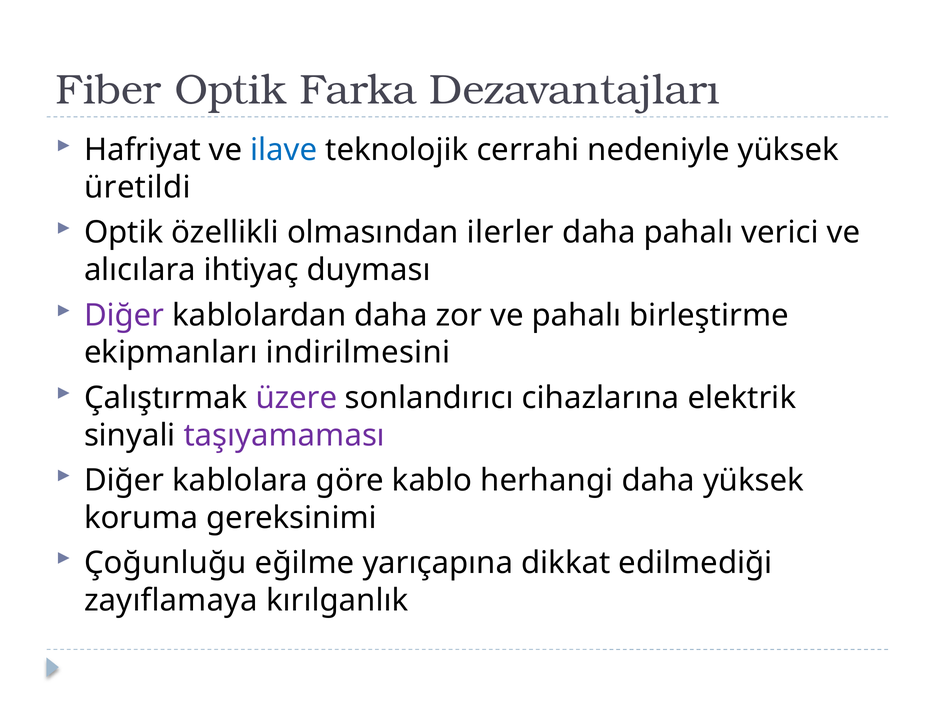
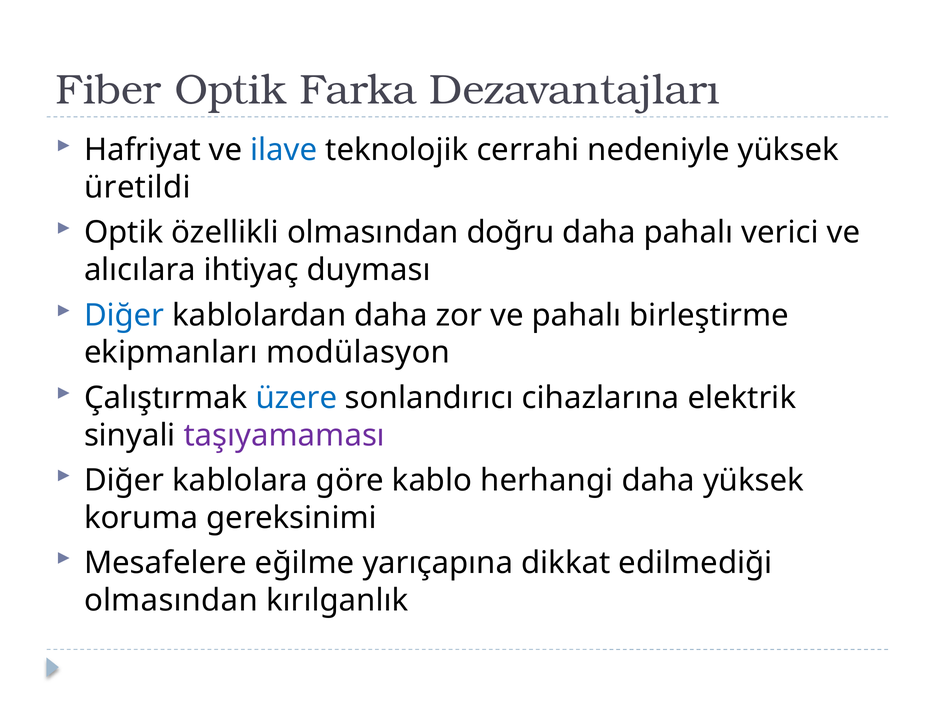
ilerler: ilerler -> doğru
Diğer at (124, 315) colour: purple -> blue
indirilmesini: indirilmesini -> modülasyon
üzere colour: purple -> blue
Çoğunluğu: Çoğunluğu -> Mesafelere
zayıflamaya at (171, 601): zayıflamaya -> olmasından
